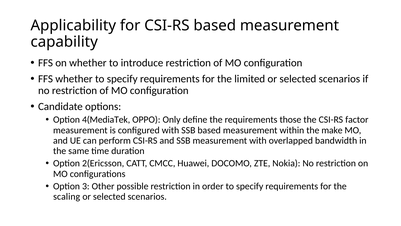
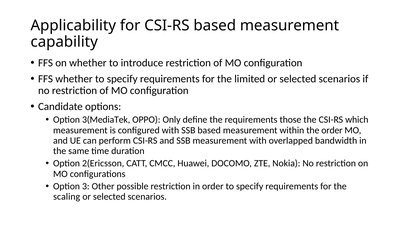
4(MediaTek: 4(MediaTek -> 3(MediaTek
factor: factor -> which
the make: make -> order
